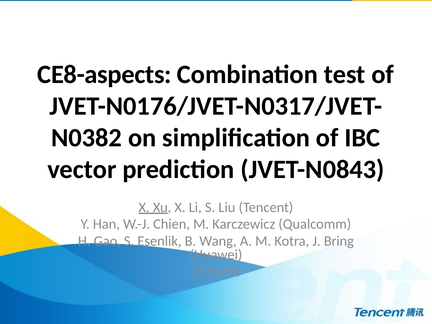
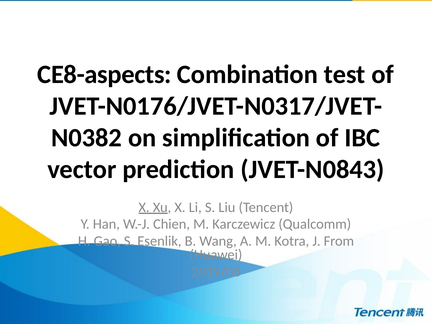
Bring: Bring -> From
